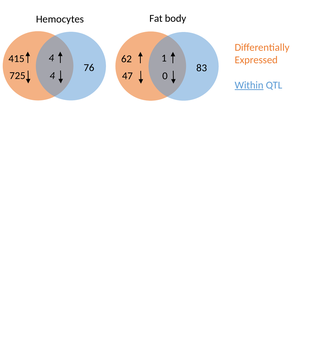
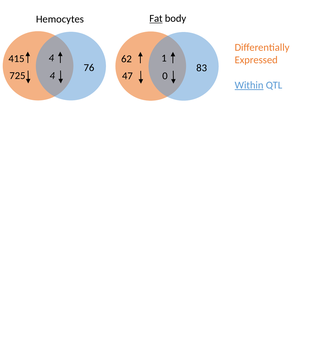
Fat underline: none -> present
